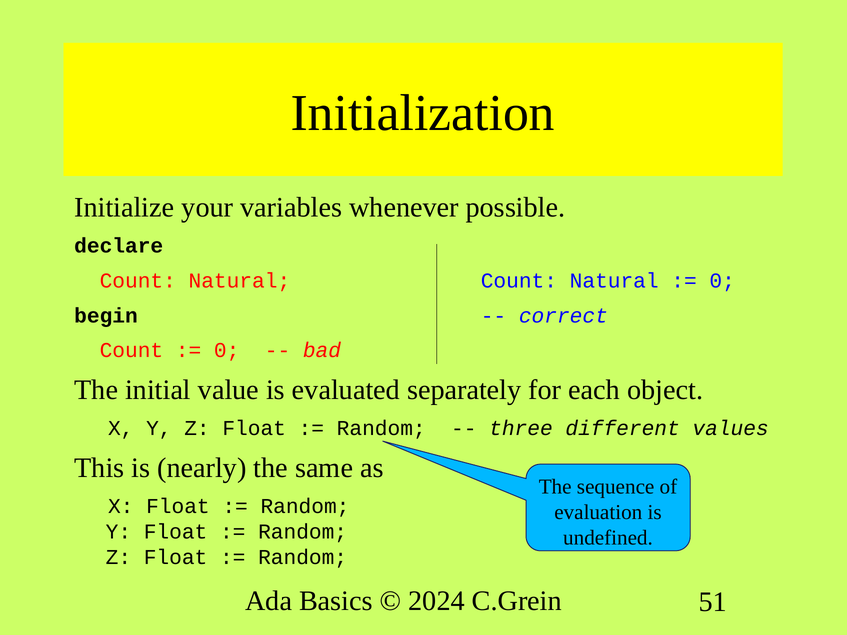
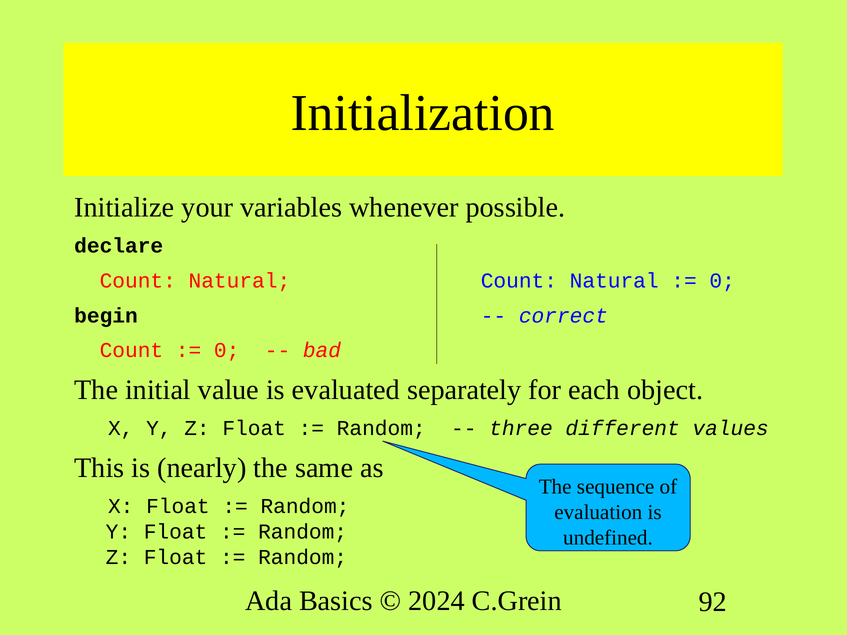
51: 51 -> 92
